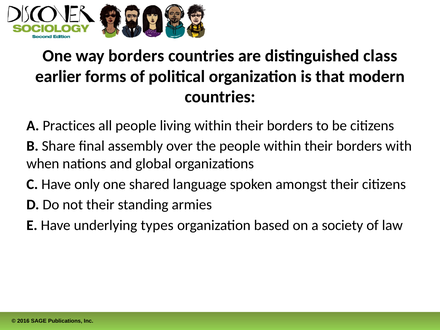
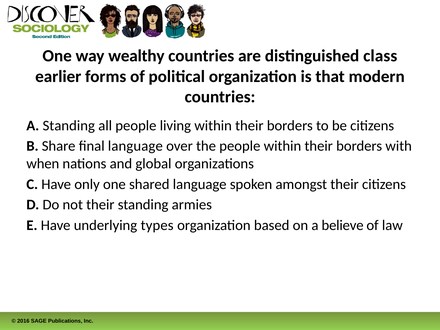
way borders: borders -> wealthy
A Practices: Practices -> Standing
final assembly: assembly -> language
society: society -> believe
